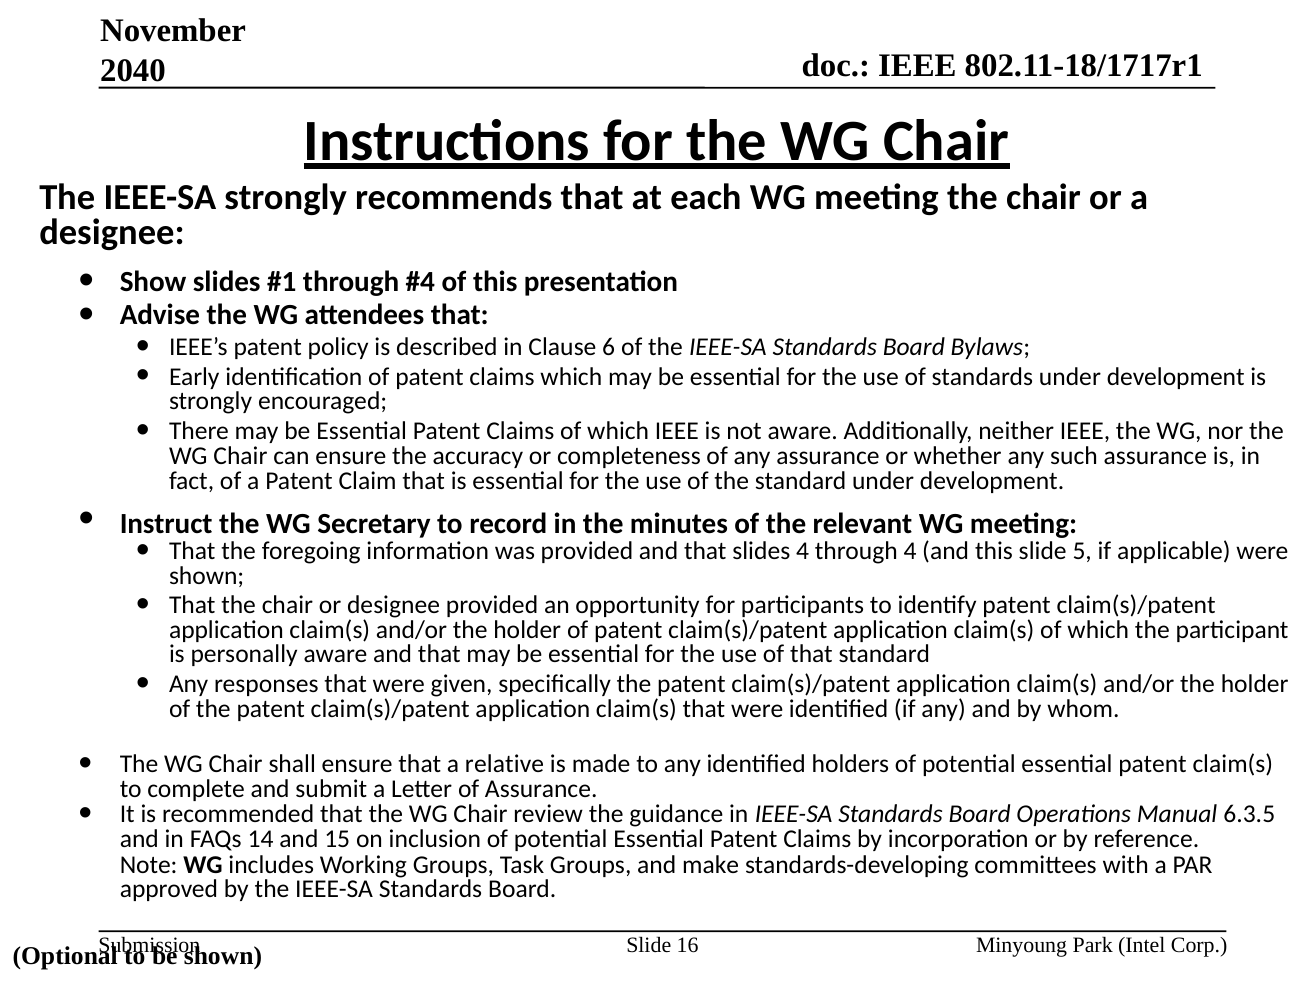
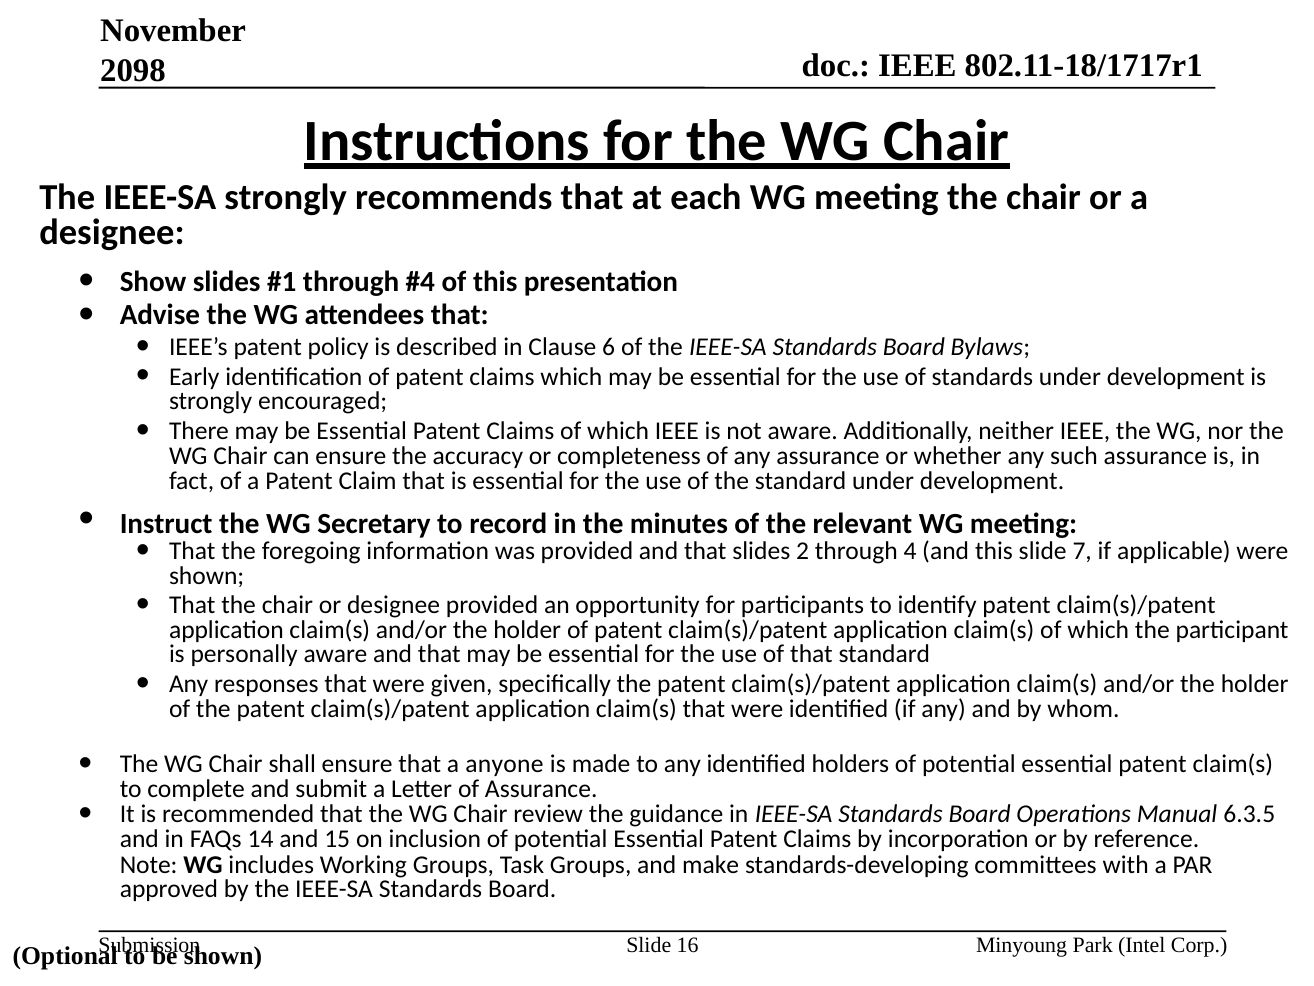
2040: 2040 -> 2098
slides 4: 4 -> 2
5: 5 -> 7
relative: relative -> anyone
